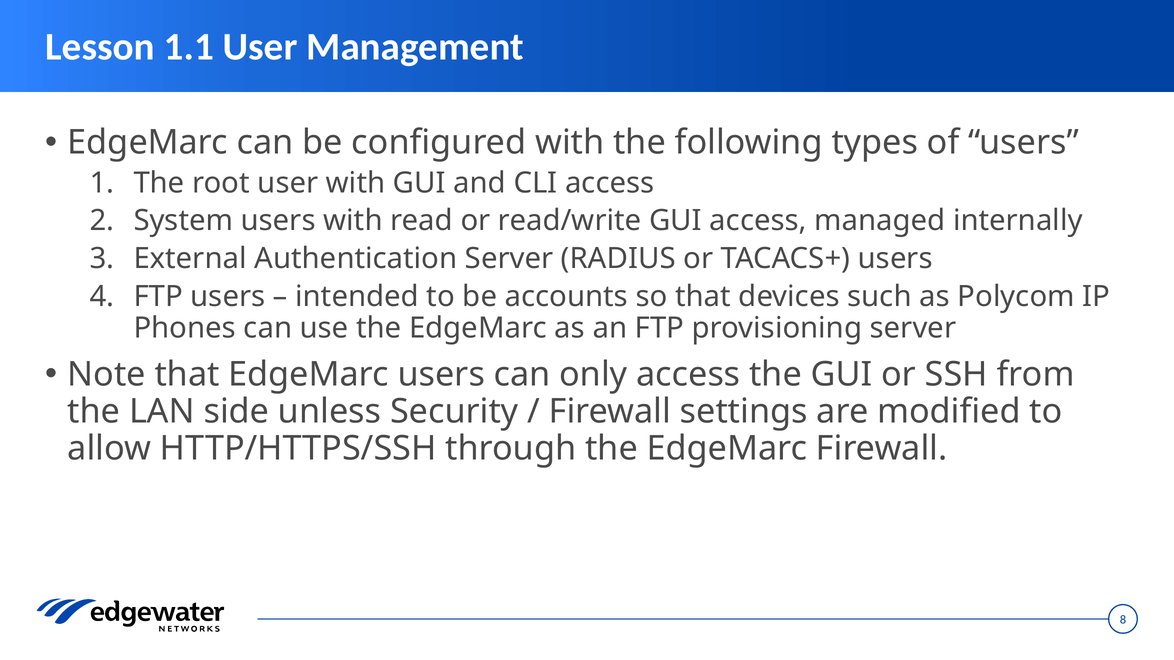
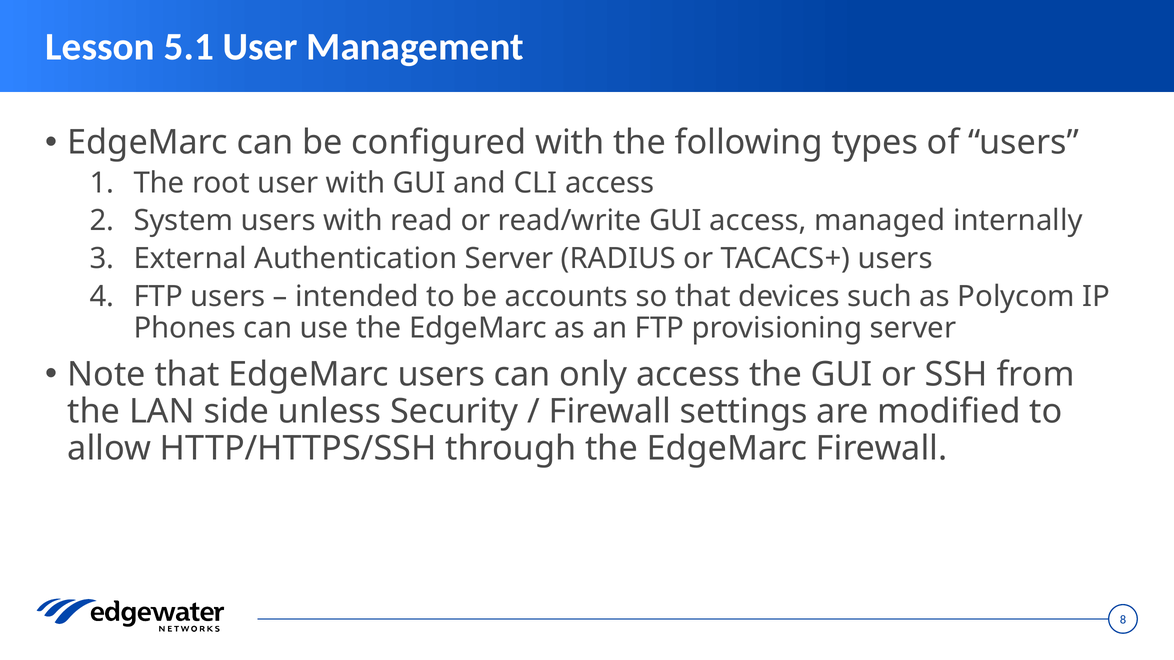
1.1: 1.1 -> 5.1
